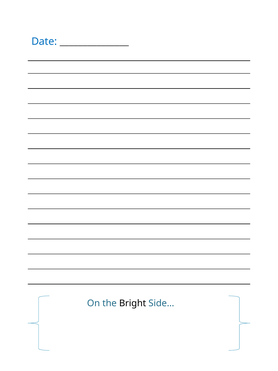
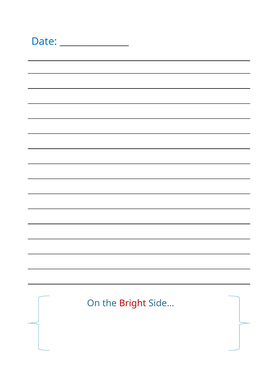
Bright colour: black -> red
